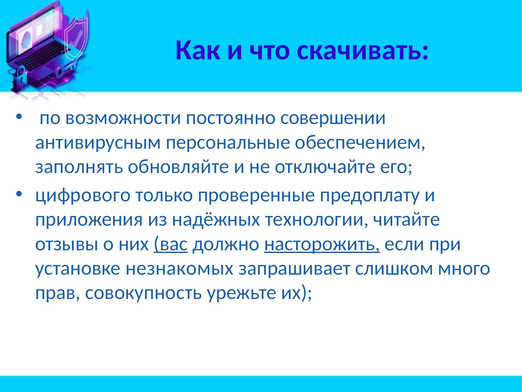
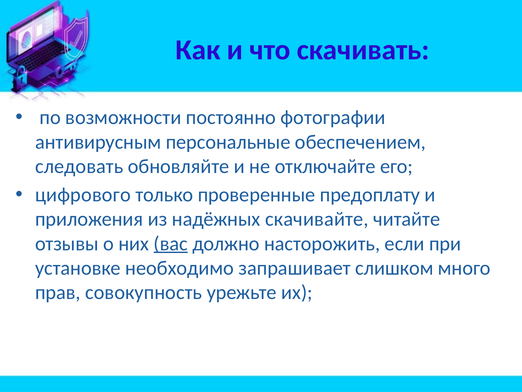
совершении: совершении -> фотографии
заполнять: заполнять -> следовать
технологии: технологии -> скачивайте
насторожить underline: present -> none
незнакомых: незнакомых -> необходимо
